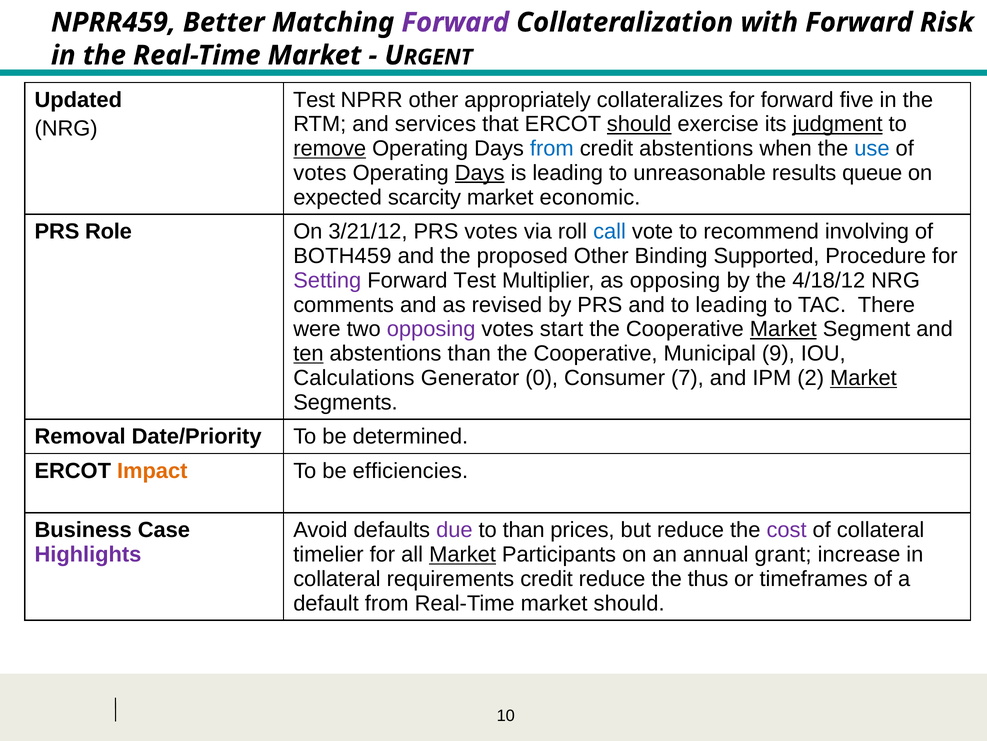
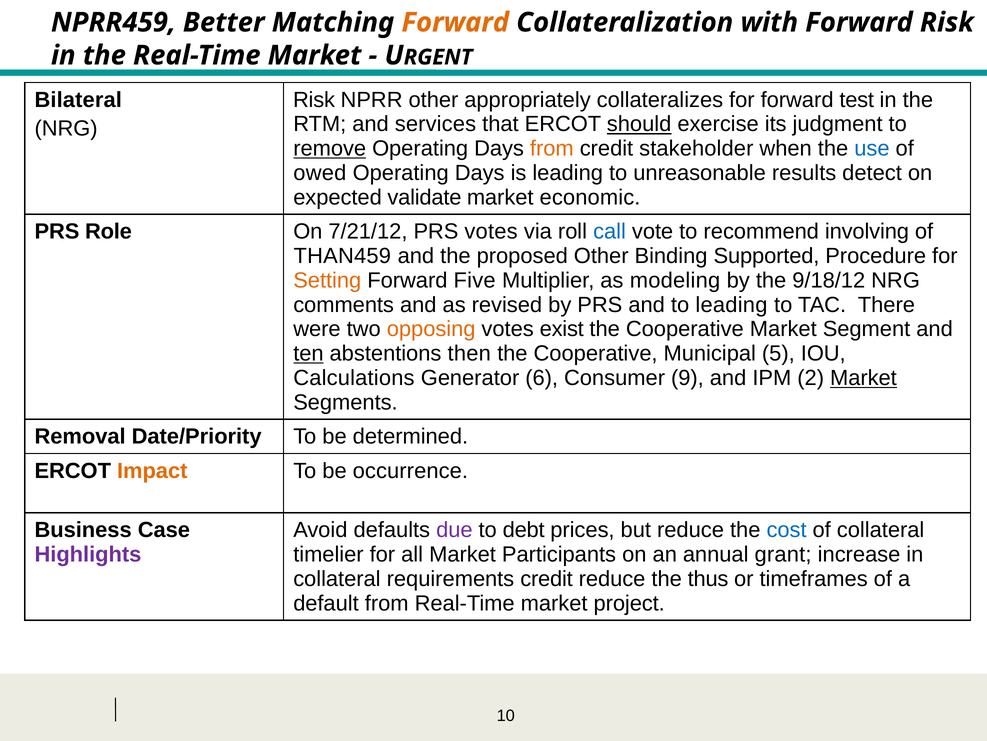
Forward at (455, 22) colour: purple -> orange
Updated: Updated -> Bilateral
Test at (314, 100): Test -> Risk
five: five -> test
judgment underline: present -> none
from at (552, 148) colour: blue -> orange
credit abstentions: abstentions -> stakeholder
votes at (320, 173): votes -> owed
Days at (480, 173) underline: present -> none
queue: queue -> detect
scarcity: scarcity -> validate
3/21/12: 3/21/12 -> 7/21/12
BOTH459: BOTH459 -> THAN459
Setting colour: purple -> orange
Forward Test: Test -> Five
as opposing: opposing -> modeling
4/18/12: 4/18/12 -> 9/18/12
opposing at (431, 329) colour: purple -> orange
start: start -> exist
Market at (783, 329) underline: present -> none
abstentions than: than -> then
9: 9 -> 5
0: 0 -> 6
7: 7 -> 9
efficiencies: efficiencies -> occurrence
to than: than -> debt
cost colour: purple -> blue
Market at (463, 554) underline: present -> none
market should: should -> project
